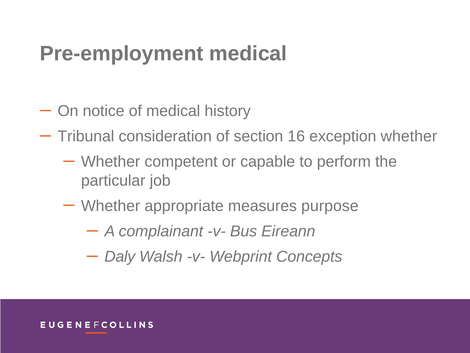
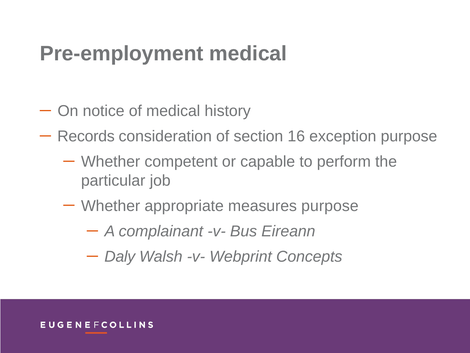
Tribunal: Tribunal -> Records
exception whether: whether -> purpose
